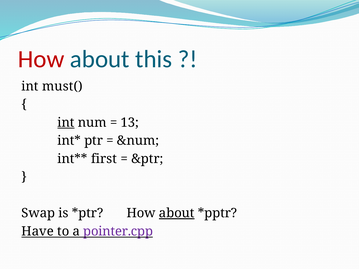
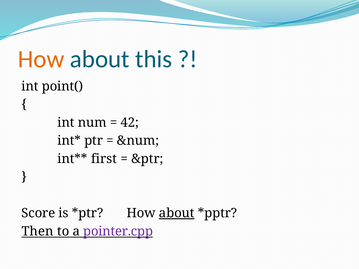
How at (41, 59) colour: red -> orange
must(: must( -> point(
int at (66, 123) underline: present -> none
13: 13 -> 42
Swap: Swap -> Score
Have: Have -> Then
